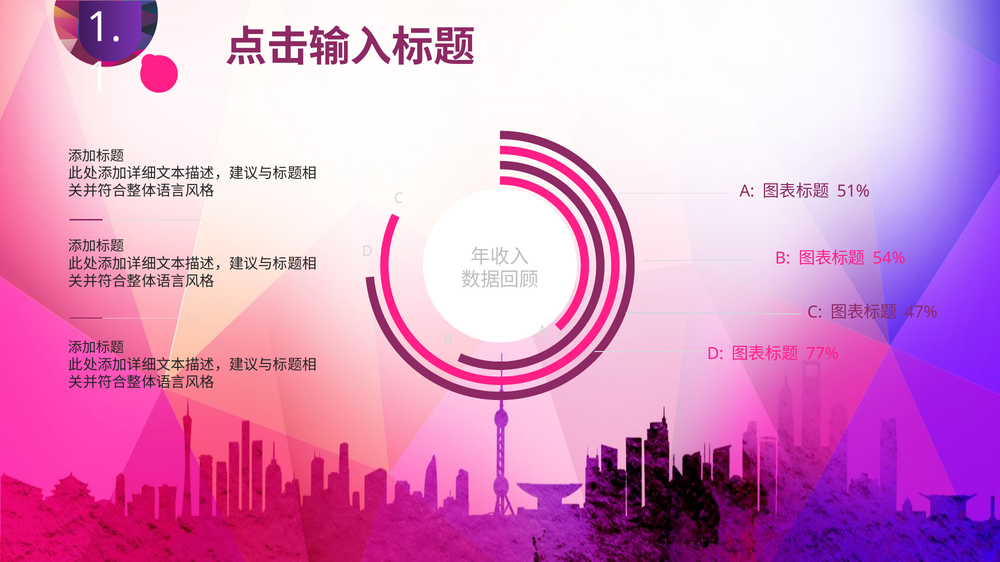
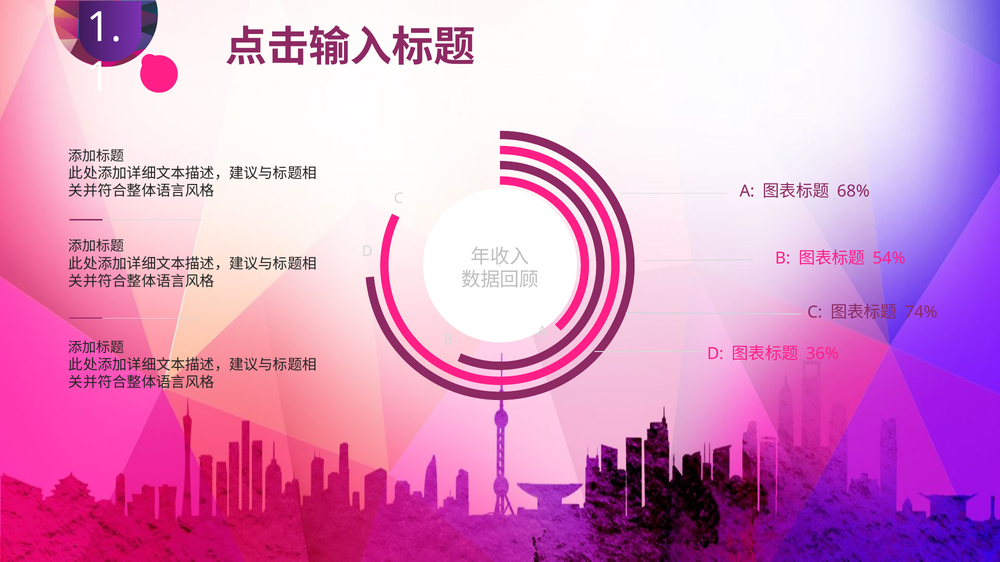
51%: 51% -> 68%
47%: 47% -> 74%
77%: 77% -> 36%
